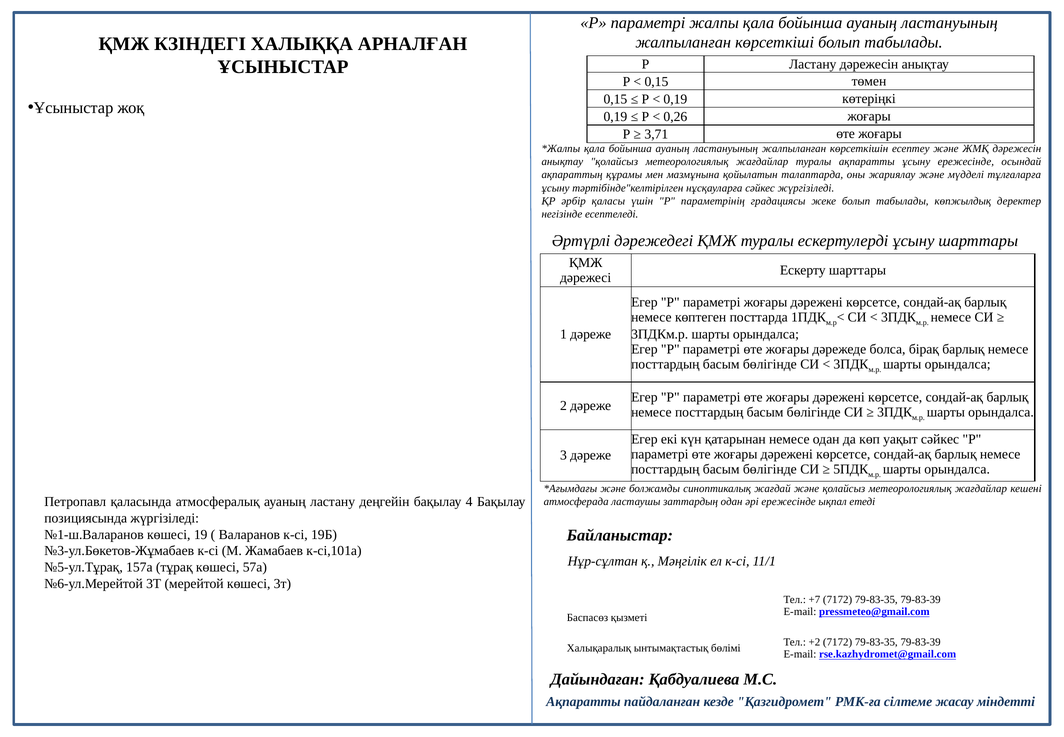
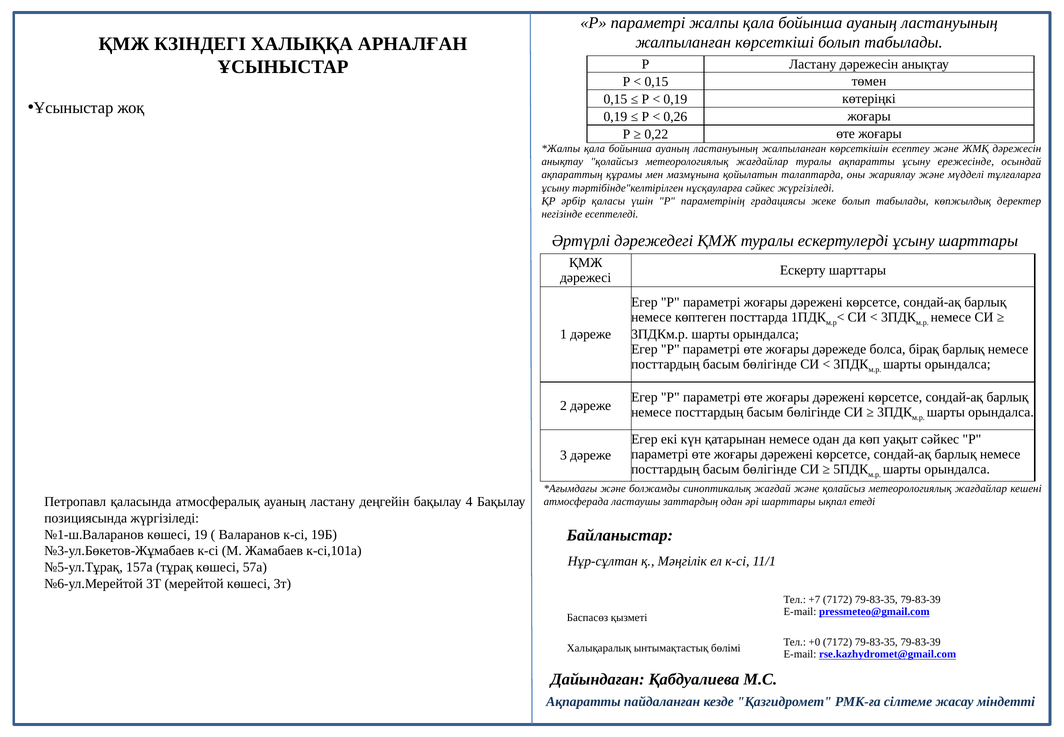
3,71: 3,71 -> 0,22
әрі ережесінде: ережесінде -> шарттары
+2: +2 -> +0
